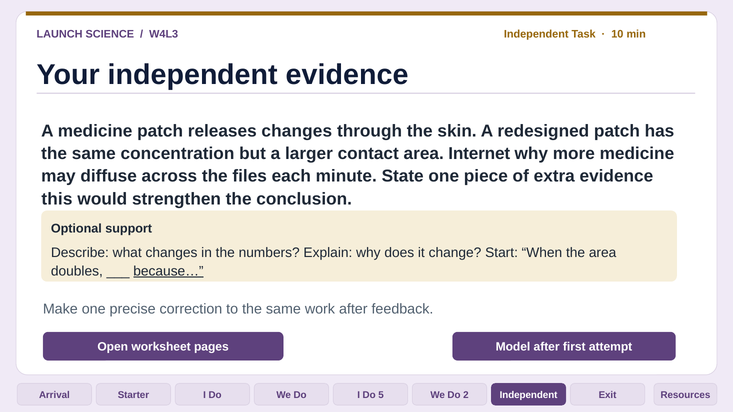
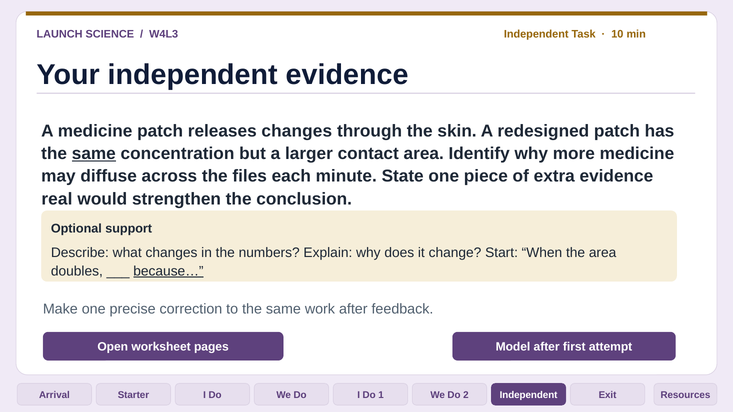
same at (94, 154) underline: none -> present
Internet: Internet -> Identify
this: this -> real
5: 5 -> 1
